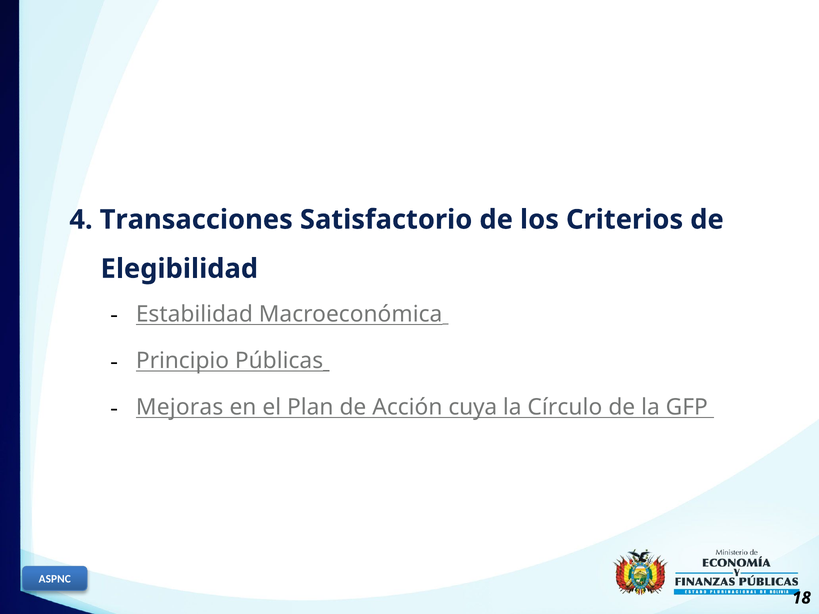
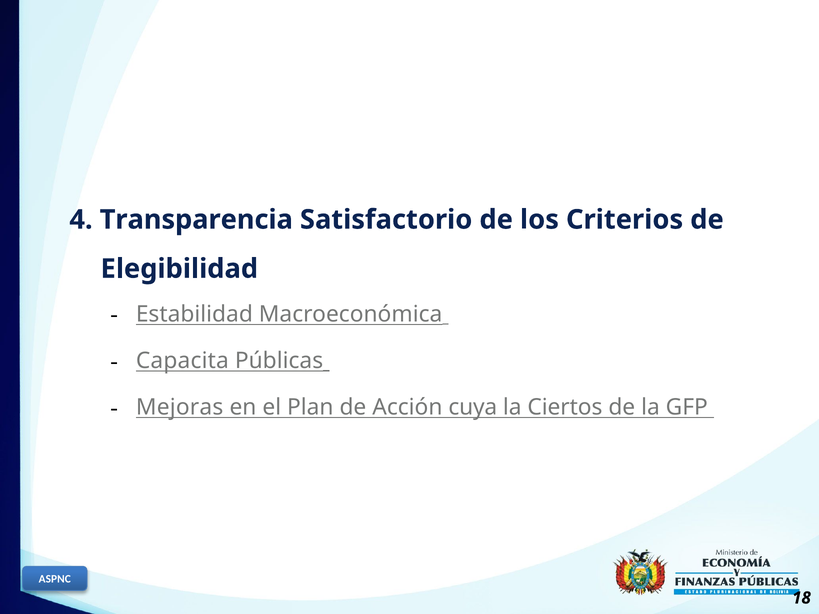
Transacciones: Transacciones -> Transparencia
Principio: Principio -> Capacita
Círculo: Círculo -> Ciertos
